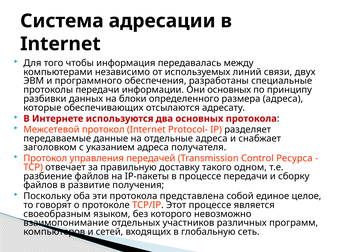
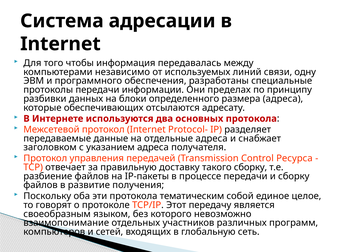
двух: двух -> одну
Они основных: основных -> пределах
такого одном: одном -> сборку
представлена: представлена -> тематическим
Этот процессе: процессе -> передачу
